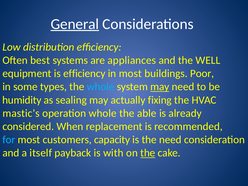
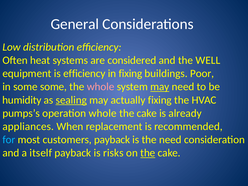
General underline: present -> none
best: best -> heat
appliances: appliances -> considered
in most: most -> fixing
some types: types -> some
whole at (101, 87) colour: light blue -> pink
sealing underline: none -> present
mastic’s: mastic’s -> pumps’s
able at (147, 113): able -> cake
considered: considered -> appliances
customers capacity: capacity -> payback
with: with -> risks
